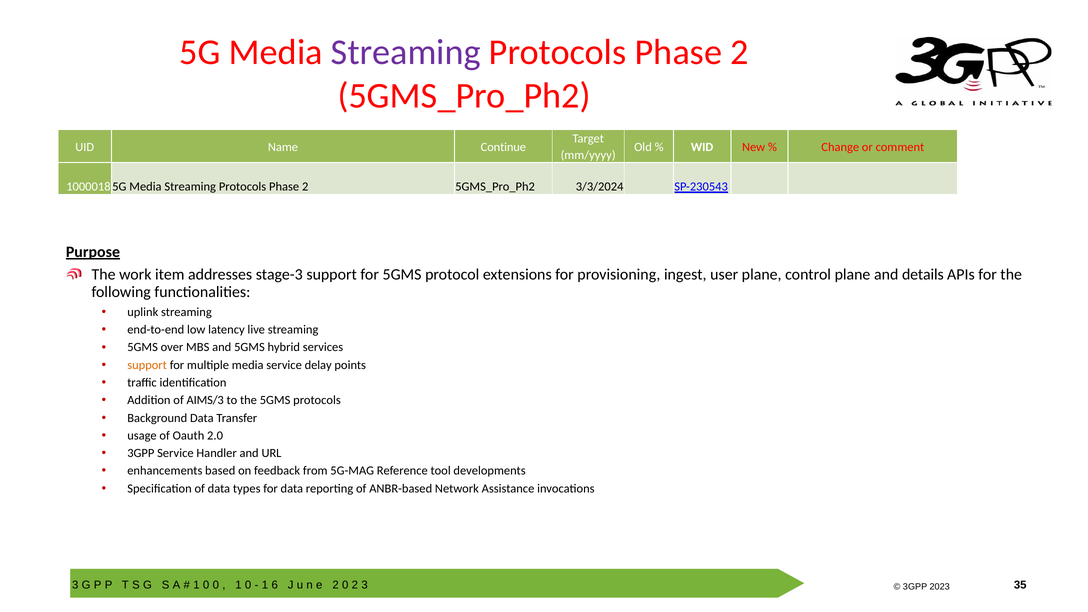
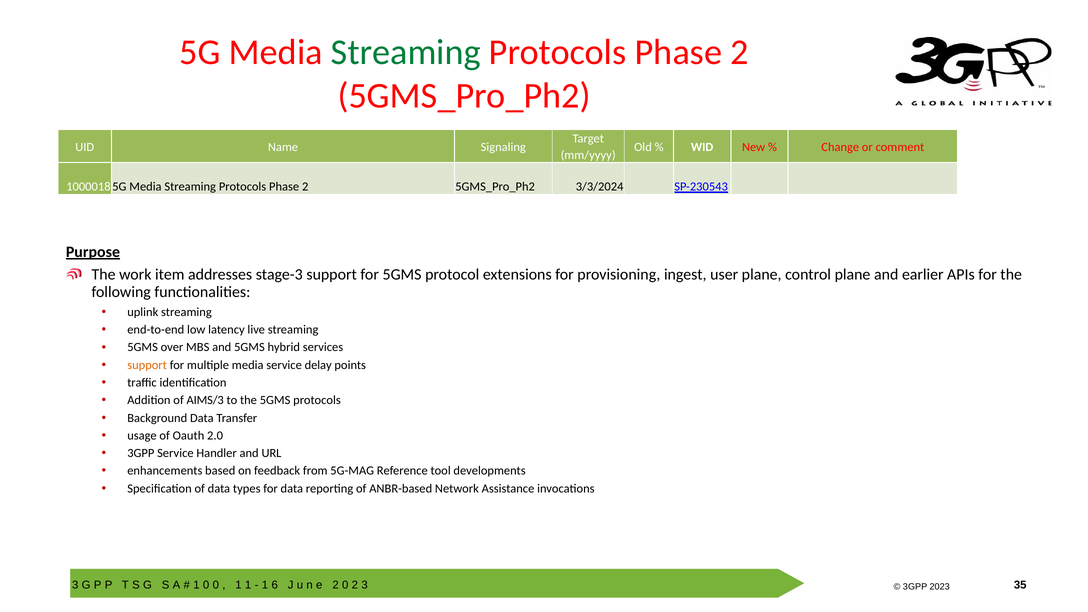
Streaming at (406, 52) colour: purple -> green
Continue: Continue -> Signaling
details: details -> earlier
0 at (248, 585): 0 -> 1
